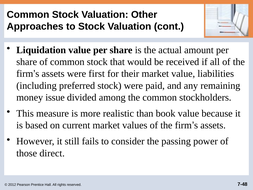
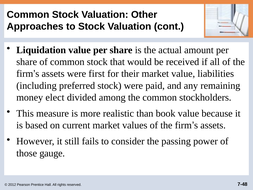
issue: issue -> elect
direct: direct -> gauge
